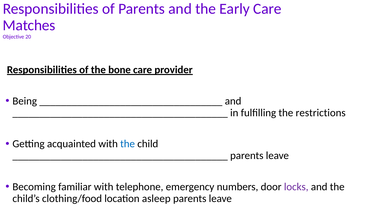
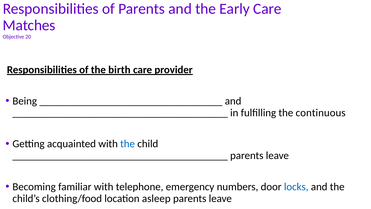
bone: bone -> birth
restrictions: restrictions -> continuous
locks colour: purple -> blue
